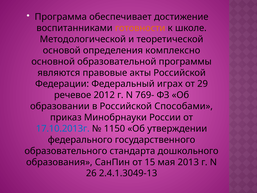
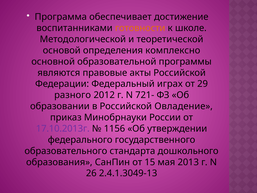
речевое: речевое -> разного
769-: 769- -> 721-
Способами: Способами -> Овладение
17.10.2013г colour: blue -> purple
1150: 1150 -> 1156
